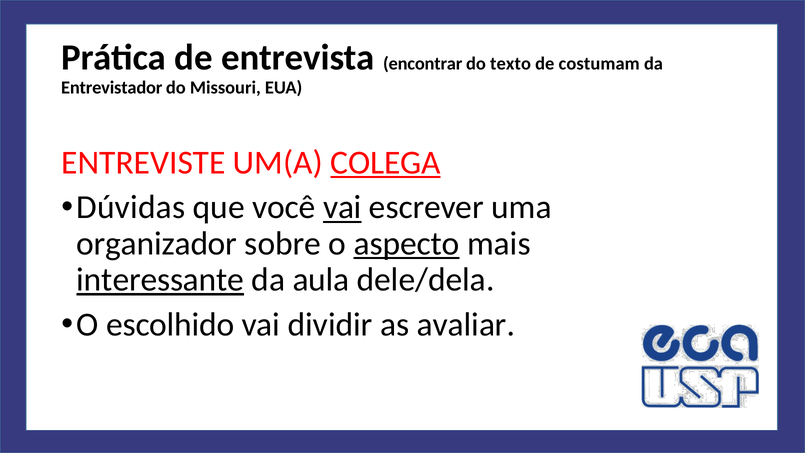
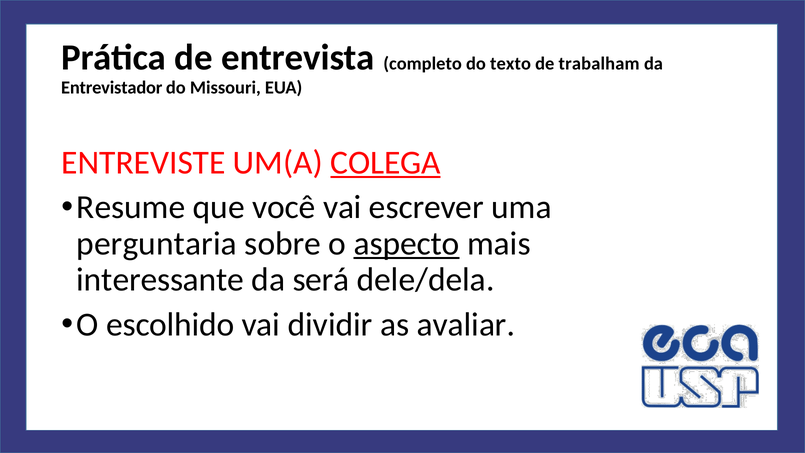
encontrar: encontrar -> completo
costumam: costumam -> trabalham
Dúvidas: Dúvidas -> Resume
vai at (342, 207) underline: present -> none
organizador: organizador -> perguntaria
interessante underline: present -> none
aula: aula -> será
